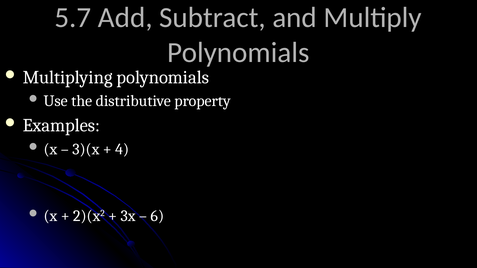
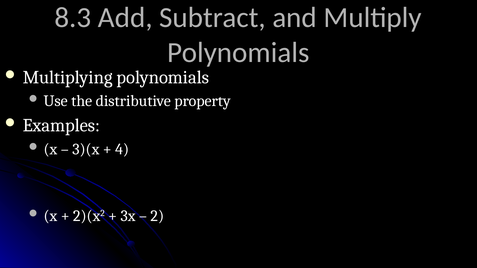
5.7: 5.7 -> 8.3
6: 6 -> 2
